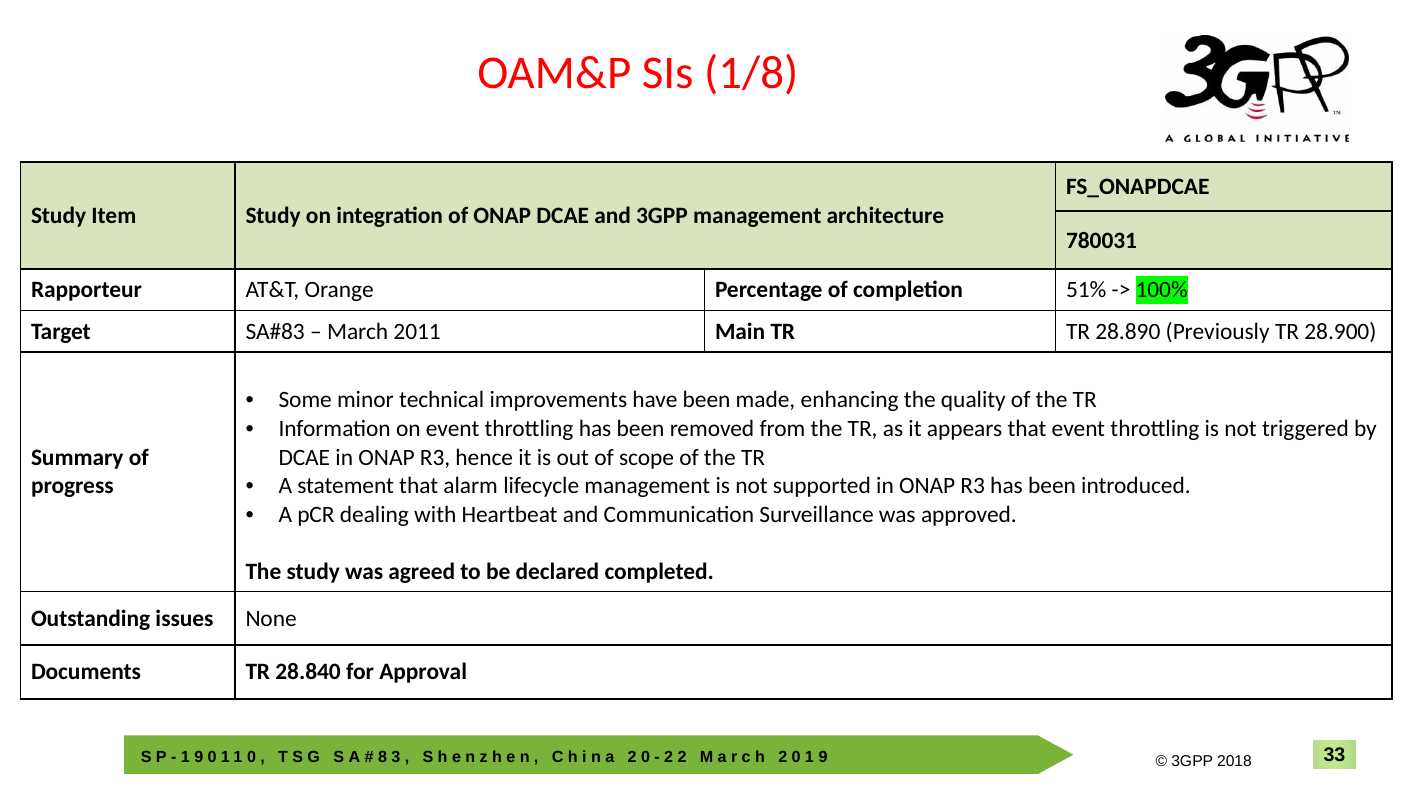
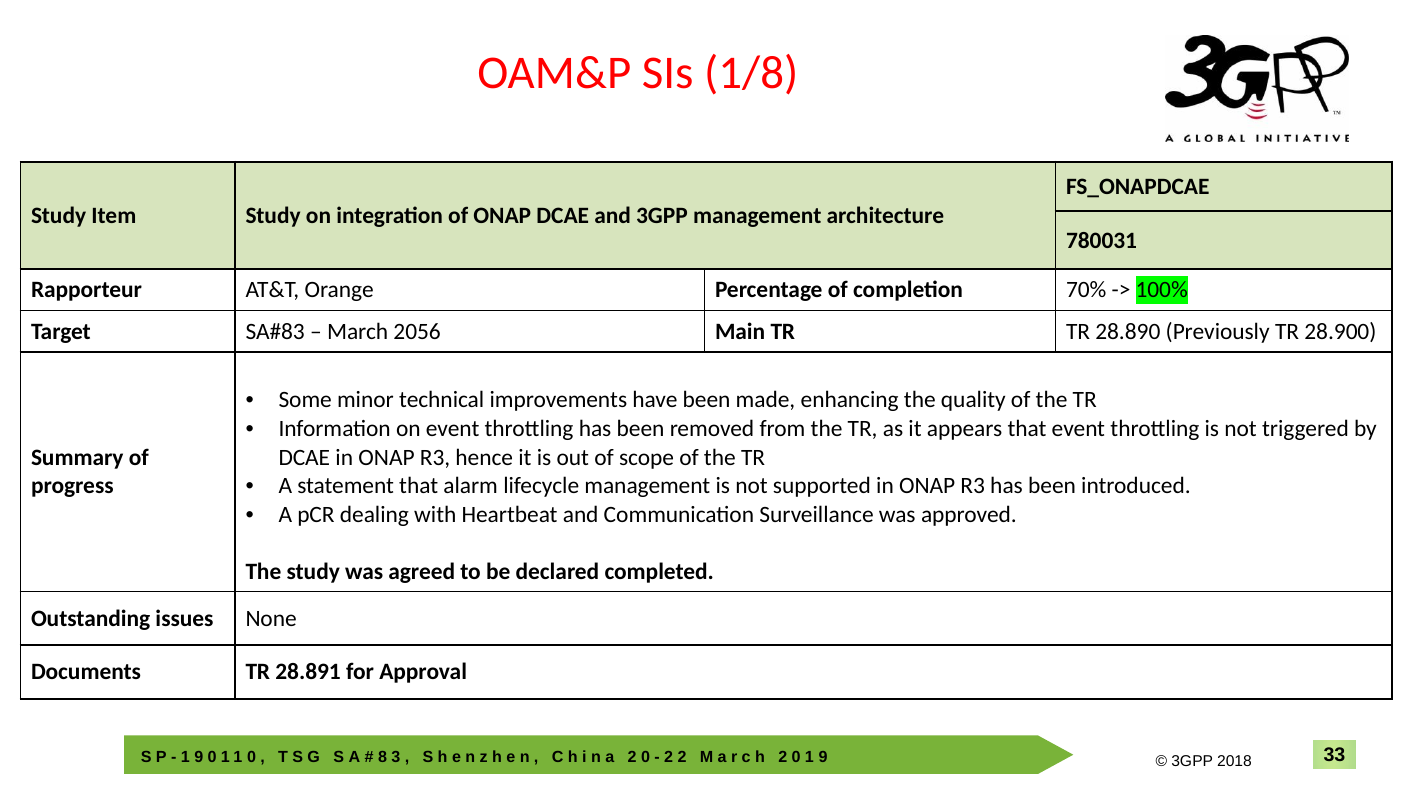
51%: 51% -> 70%
2011: 2011 -> 2056
28.840: 28.840 -> 28.891
